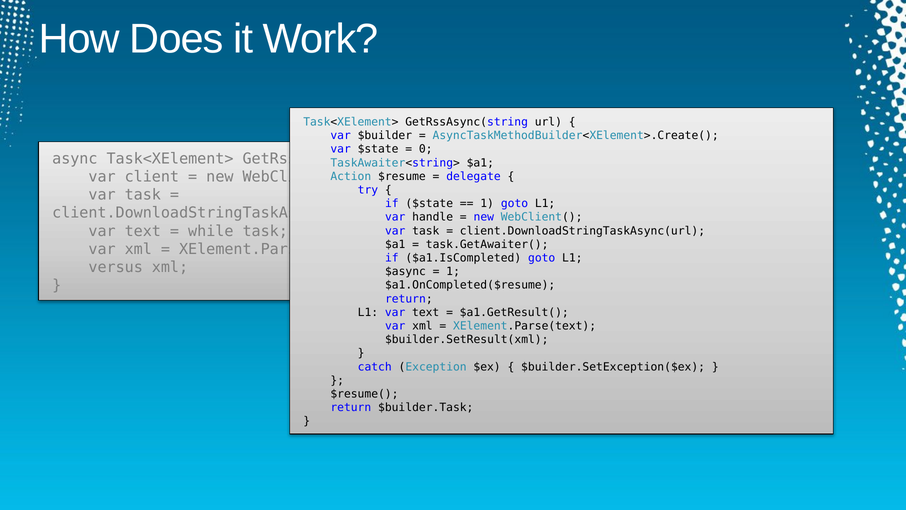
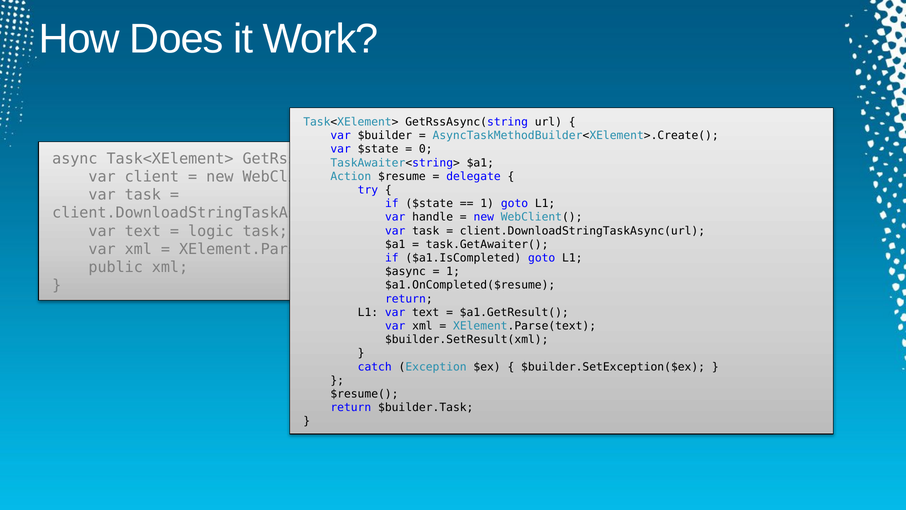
while: while -> logic
versus: versus -> public
